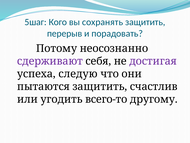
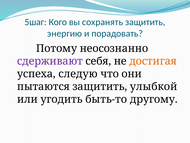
перерыв: перерыв -> энергию
достигая colour: purple -> orange
счастлив: счастлив -> улыбкой
всего-то: всего-то -> быть-то
